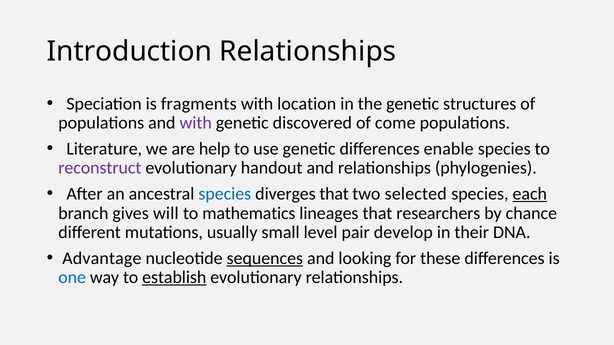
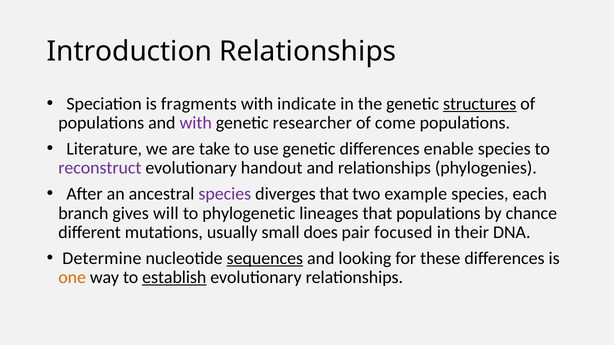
location: location -> indicate
structures underline: none -> present
discovered: discovered -> researcher
help: help -> take
species at (225, 194) colour: blue -> purple
selected: selected -> example
each underline: present -> none
mathematics: mathematics -> phylogenetic
that researchers: researchers -> populations
level: level -> does
develop: develop -> focused
Advantage: Advantage -> Determine
one colour: blue -> orange
